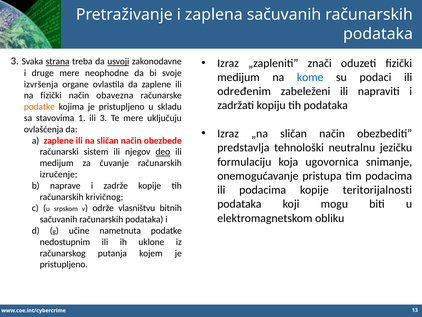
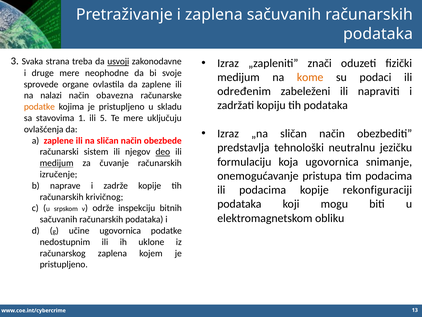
strana underline: present -> none
kome colour: blue -> orange
izvršenja: izvršenja -> sprovede
na fizički: fizički -> nalazi
ili 3: 3 -> 5
medijum at (57, 163) underline: none -> present
teritorijalnosti: teritorijalnosti -> rekonfiguraciji
vlasništvu: vlasništvu -> inspekciju
učine nametnuta: nametnuta -> ugovornica
računarskog putanja: putanja -> zaplena
